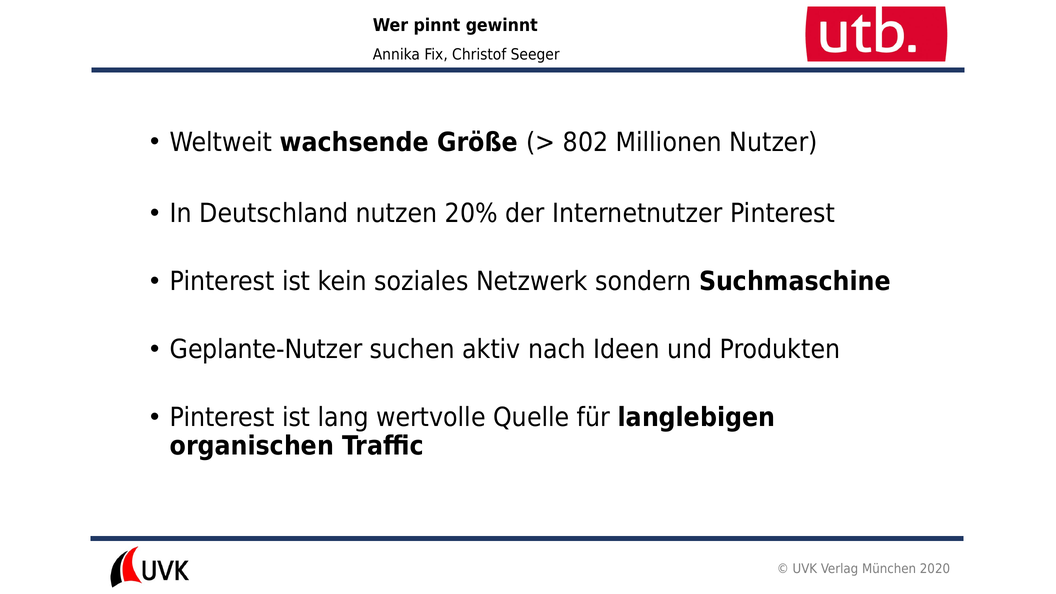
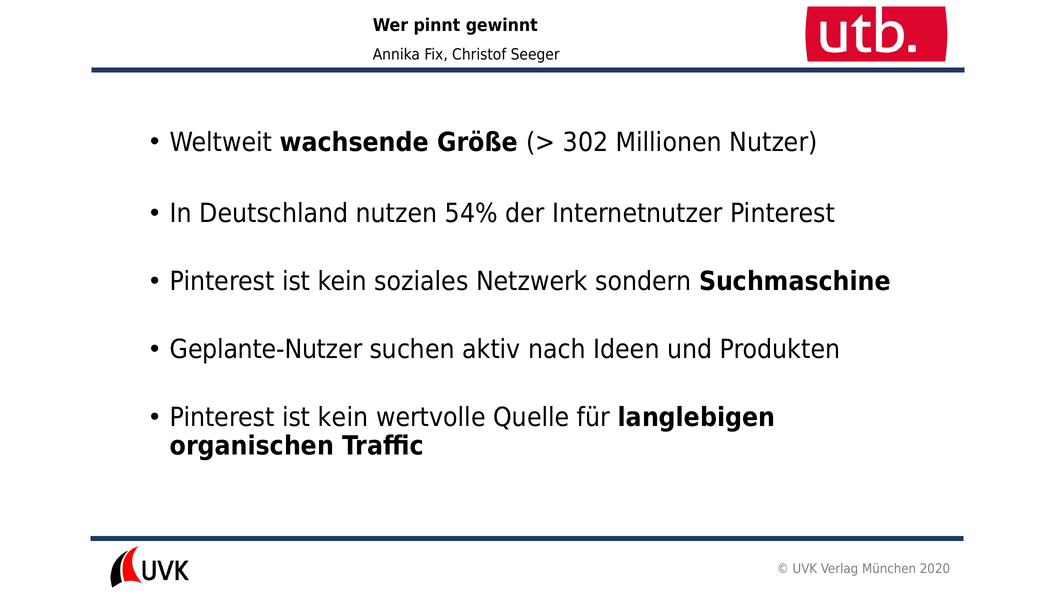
802: 802 -> 302
20%: 20% -> 54%
lang at (343, 417): lang -> kein
